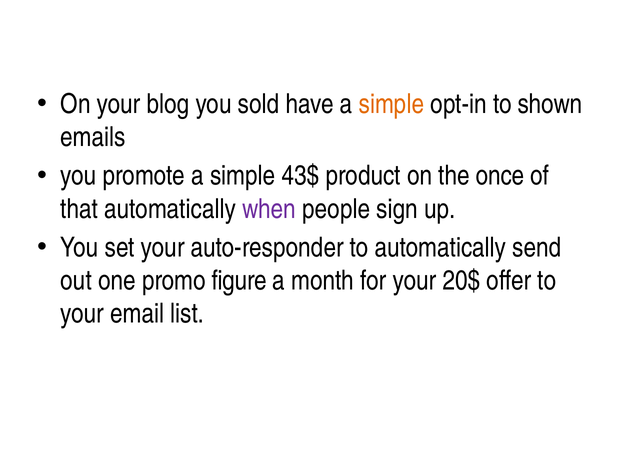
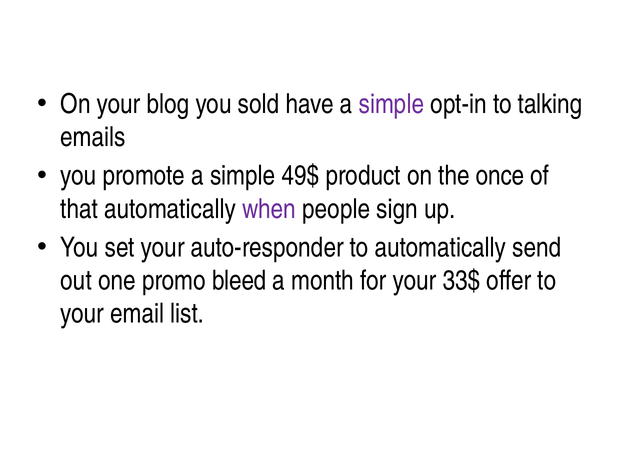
simple at (391, 104) colour: orange -> purple
shown: shown -> talking
43$: 43$ -> 49$
figure: figure -> bleed
20$: 20$ -> 33$
